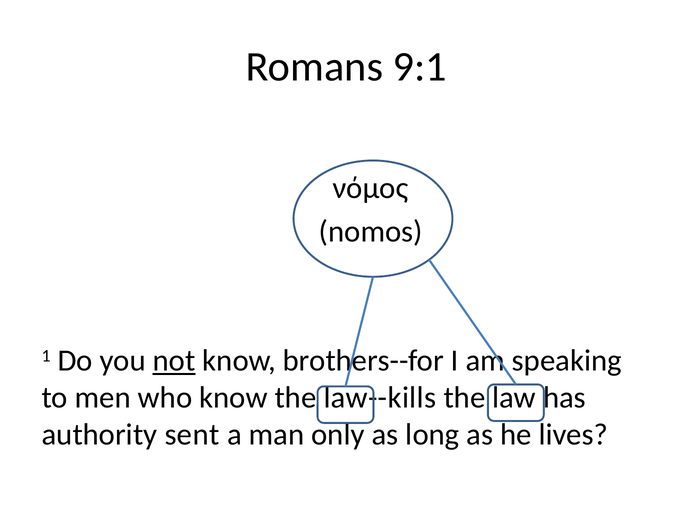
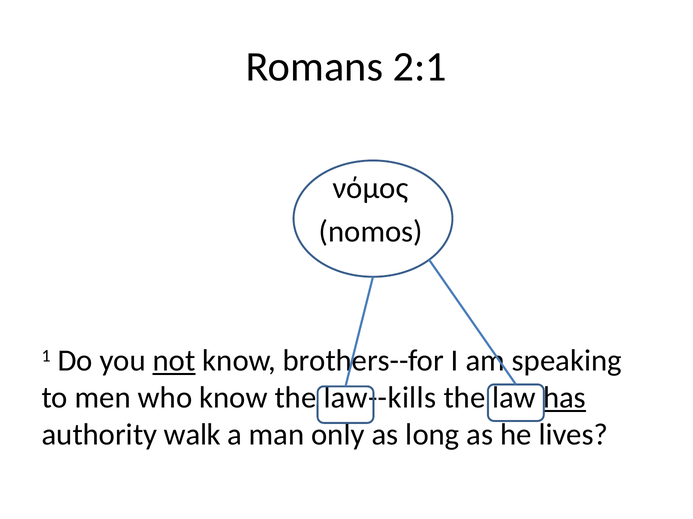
9:1: 9:1 -> 2:1
has underline: none -> present
sent: sent -> walk
